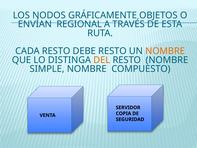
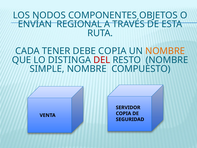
GRÁFICAMENTE: GRÁFICAMENTE -> COMPONENTES
CADA RESTO: RESTO -> TENER
DEBE RESTO: RESTO -> COPIA
DEL colour: orange -> red
